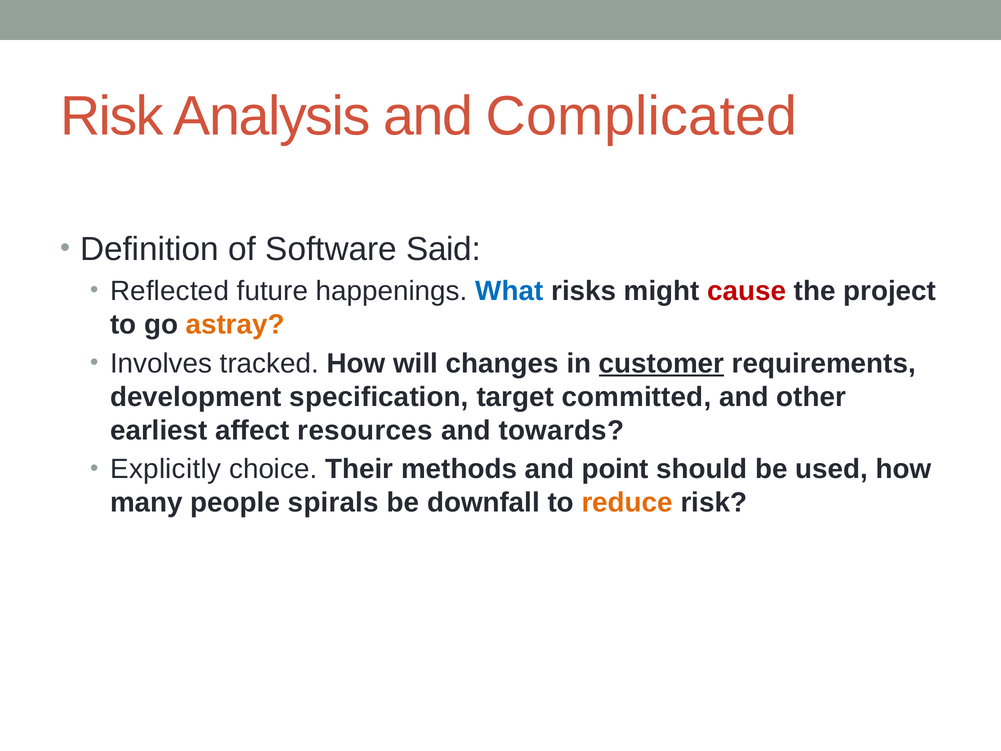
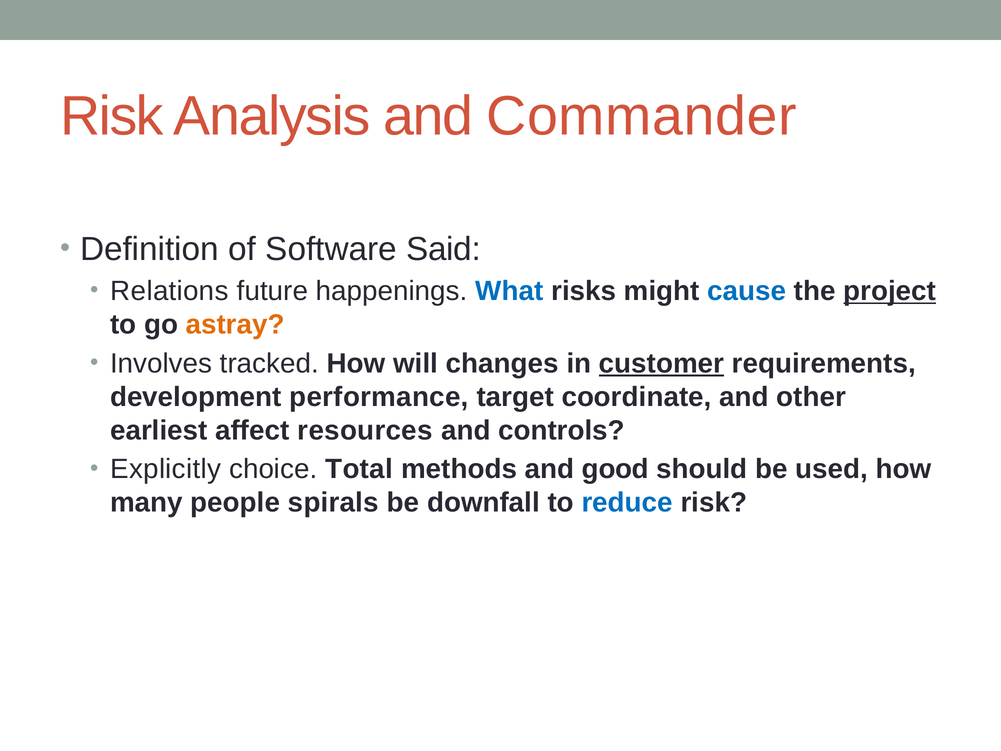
Complicated: Complicated -> Commander
Reflected: Reflected -> Relations
cause colour: red -> blue
project underline: none -> present
specification: specification -> performance
committed: committed -> coordinate
towards: towards -> controls
Their: Their -> Total
point: point -> good
reduce colour: orange -> blue
